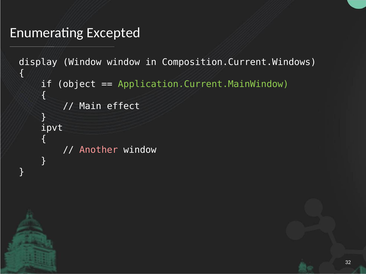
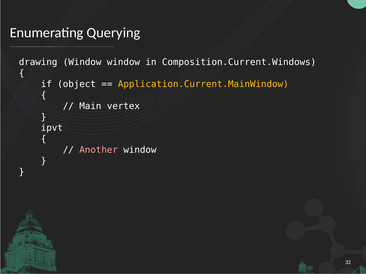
Excepted: Excepted -> Querying
display: display -> drawing
Application.Current.MainWindow colour: light green -> yellow
effect: effect -> vertex
